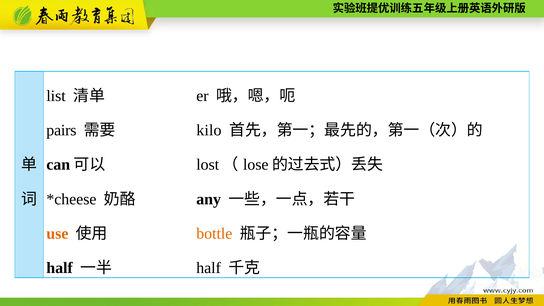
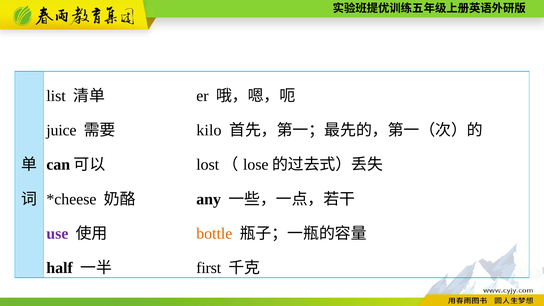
pairs: pairs -> juice
use colour: orange -> purple
half at (209, 268): half -> first
